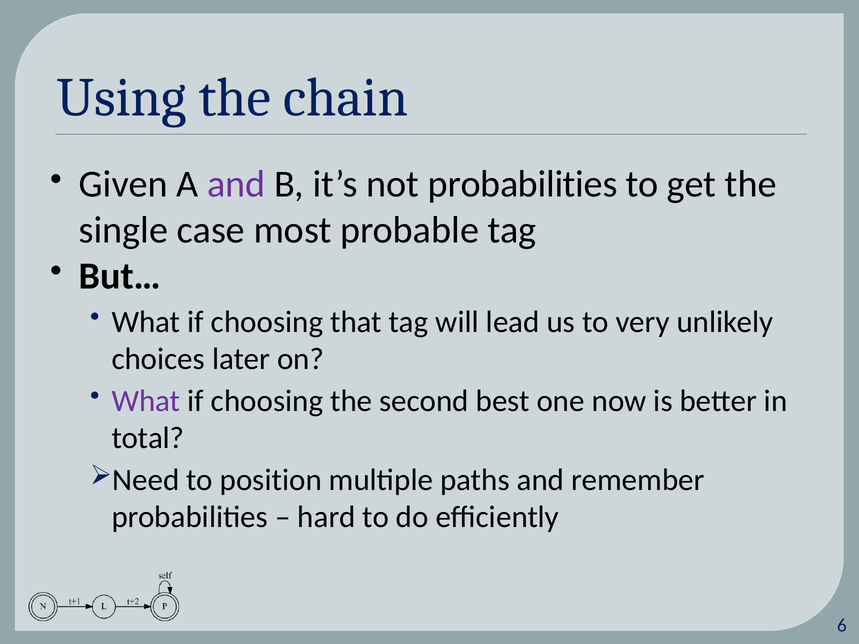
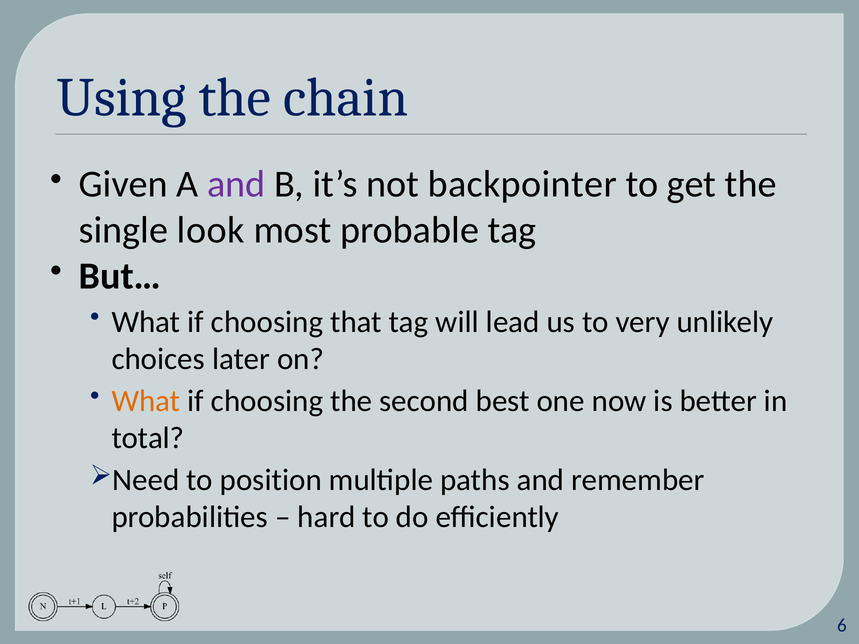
not probabilities: probabilities -> backpointer
case: case -> look
What at (146, 401) colour: purple -> orange
